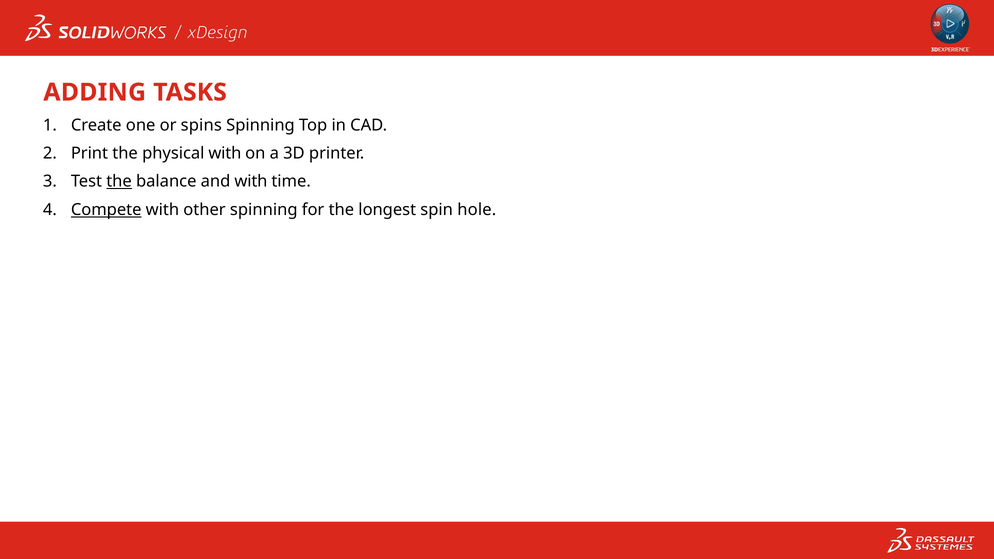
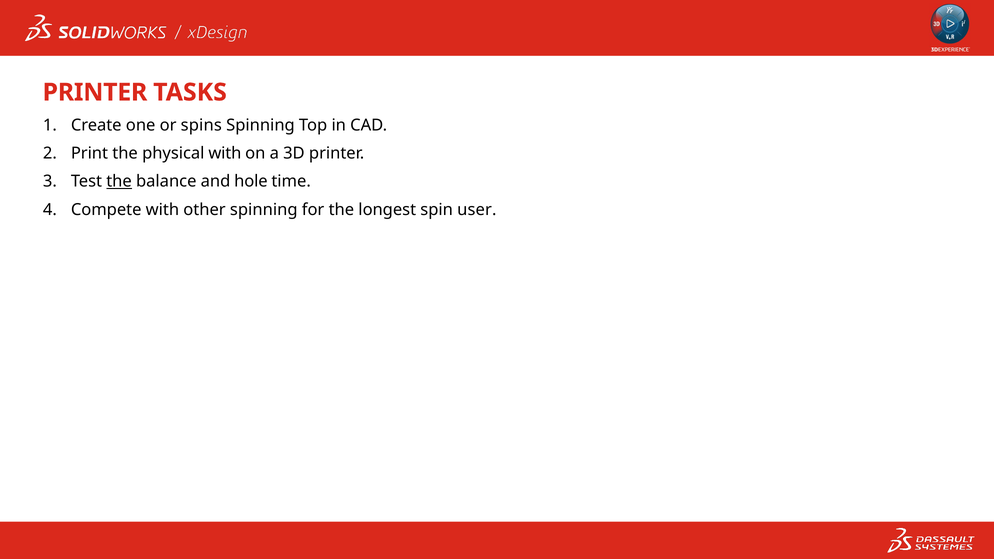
ADDING at (95, 92): ADDING -> PRINTER
and with: with -> hole
Compete underline: present -> none
hole: hole -> user
